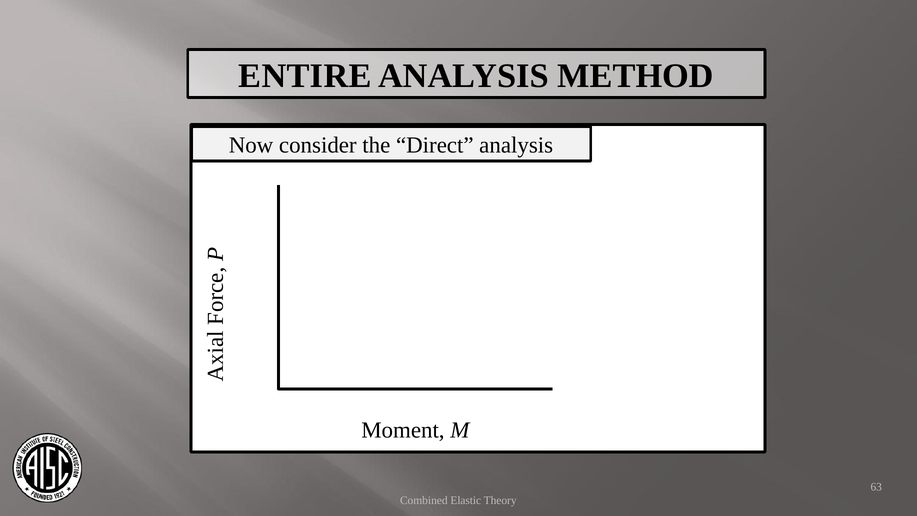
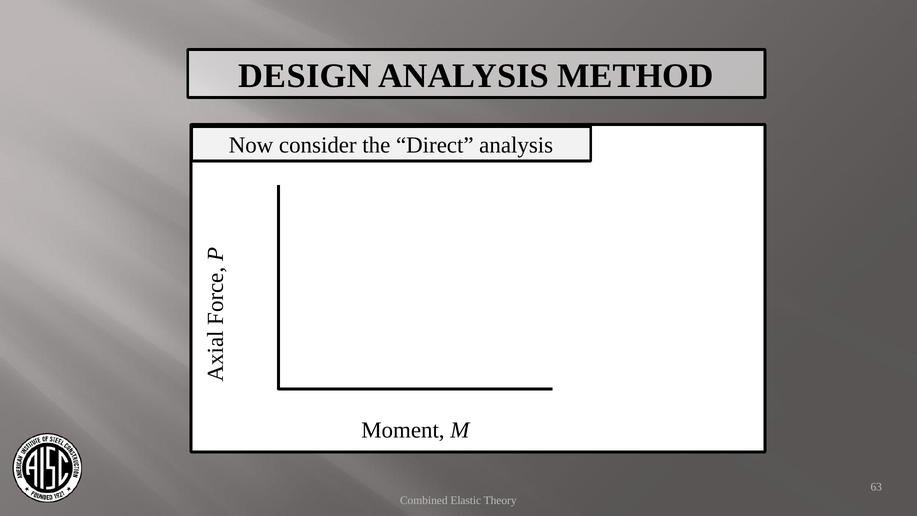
ENTIRE: ENTIRE -> DESIGN
